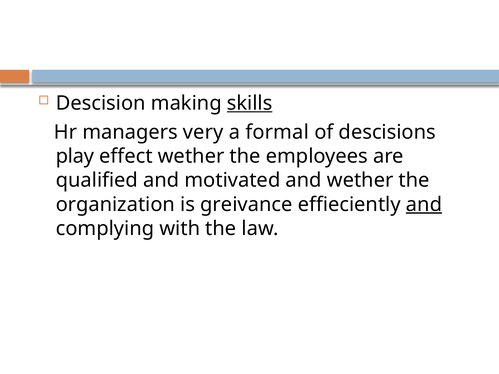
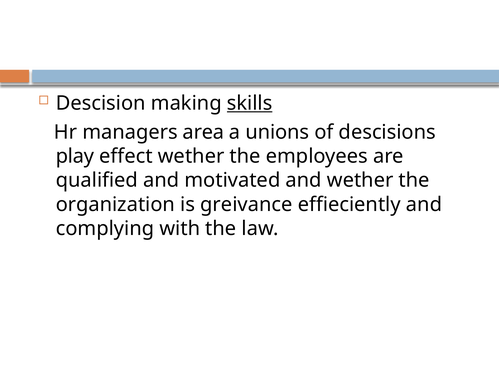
very: very -> area
formal: formal -> unions
and at (424, 205) underline: present -> none
